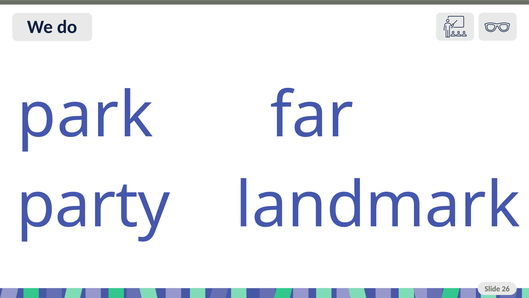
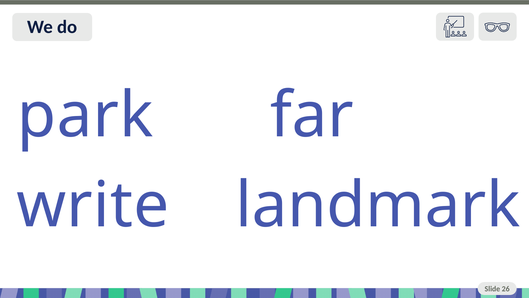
party: party -> write
